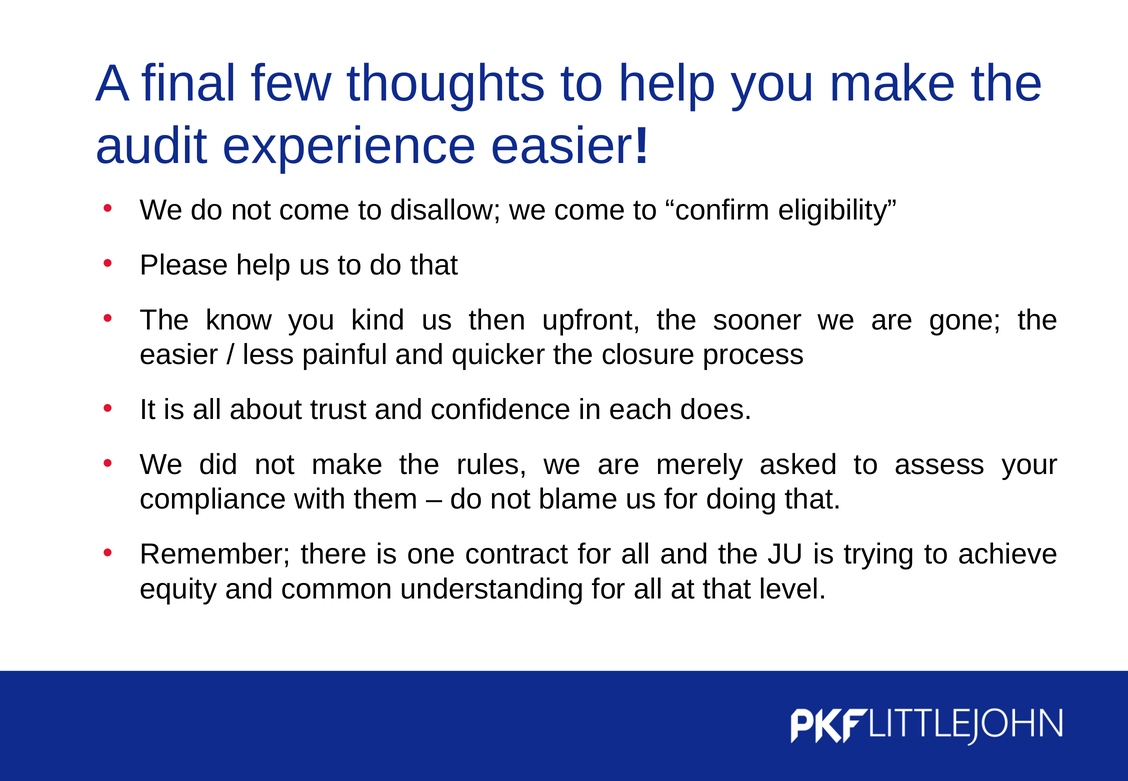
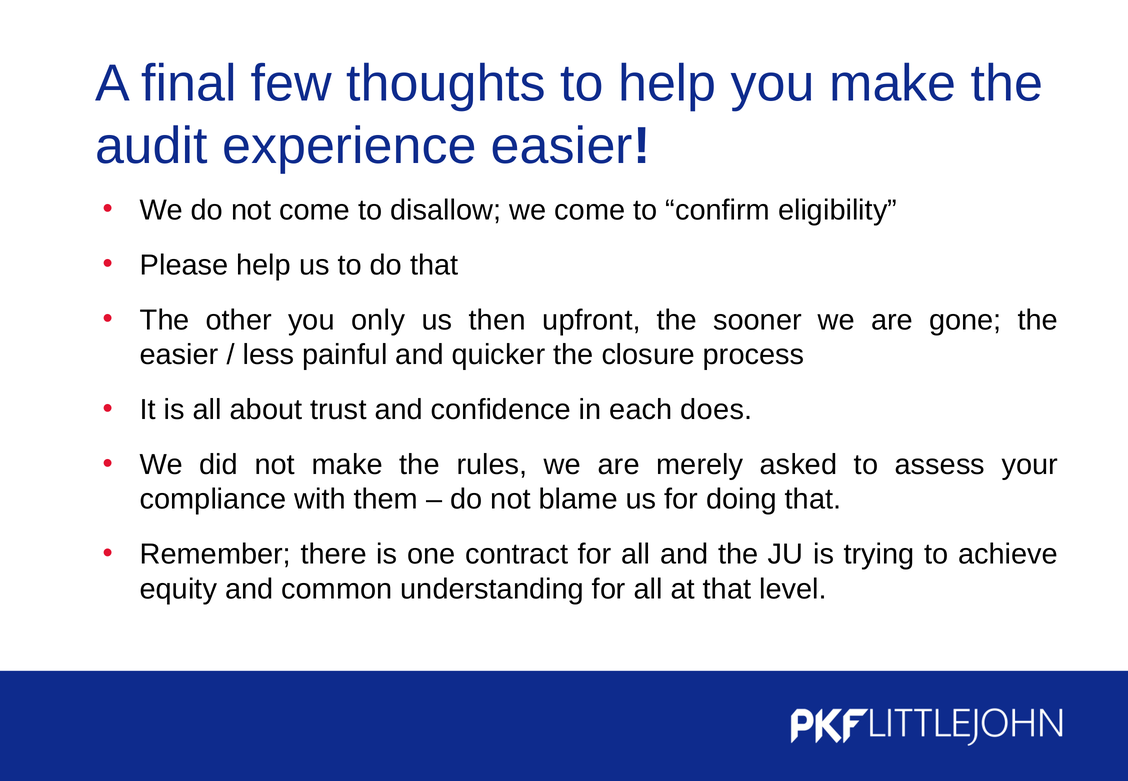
know: know -> other
kind: kind -> only
